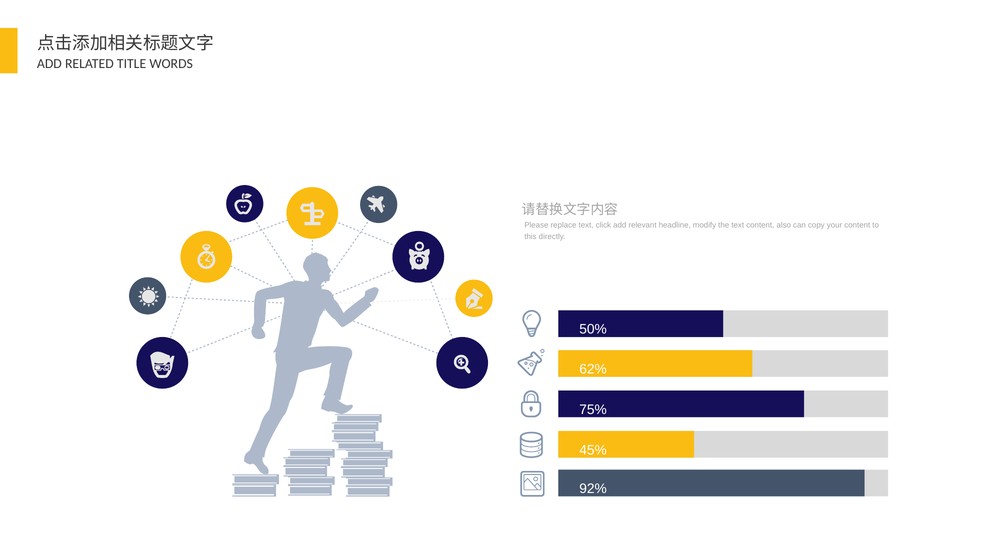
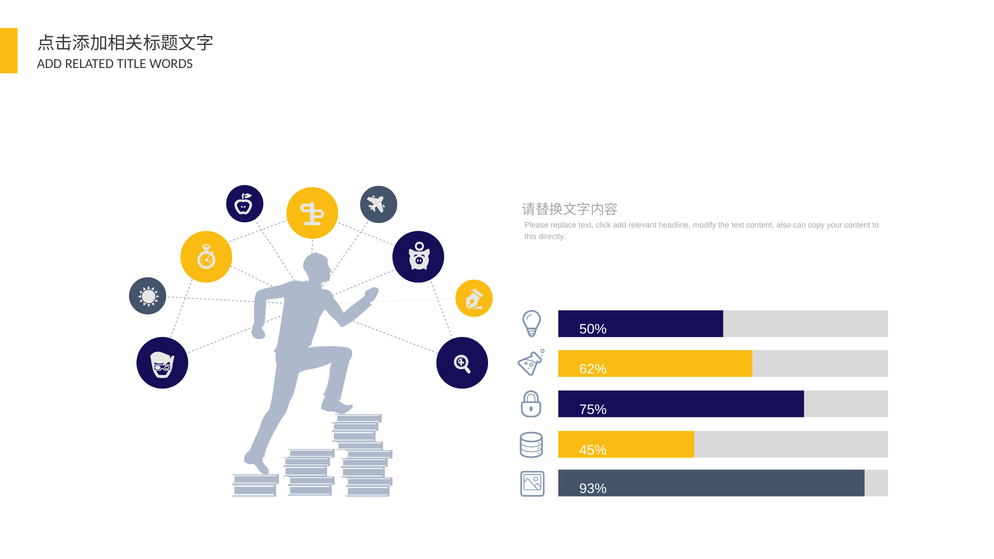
92%: 92% -> 93%
